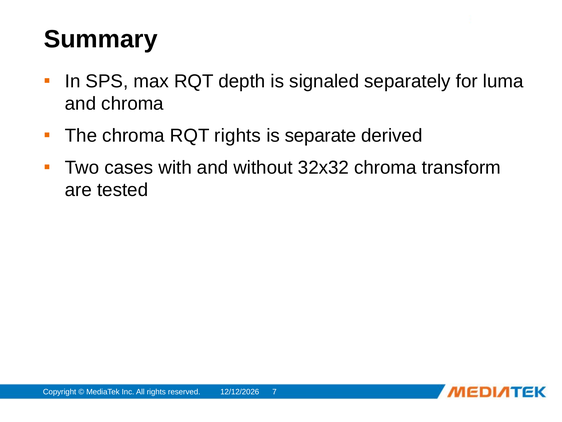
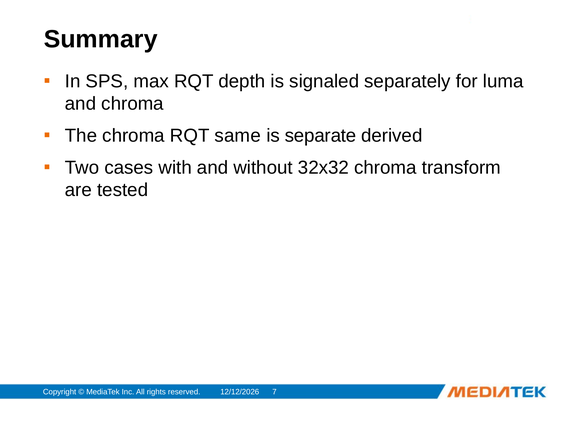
RQT rights: rights -> same
